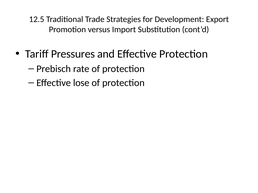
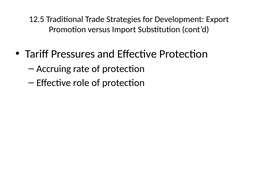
Prebisch: Prebisch -> Accruing
lose: lose -> role
